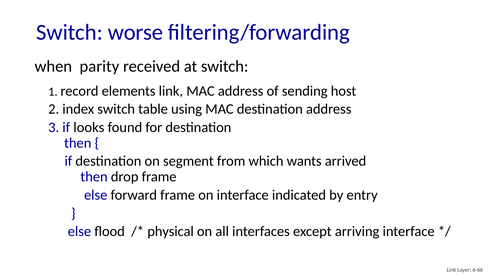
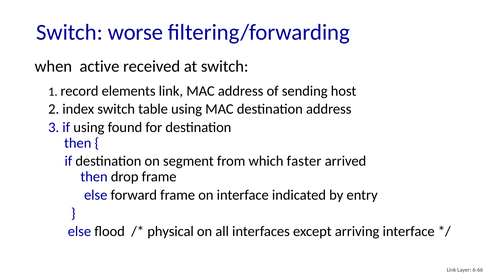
parity: parity -> active
if looks: looks -> using
wants: wants -> faster
